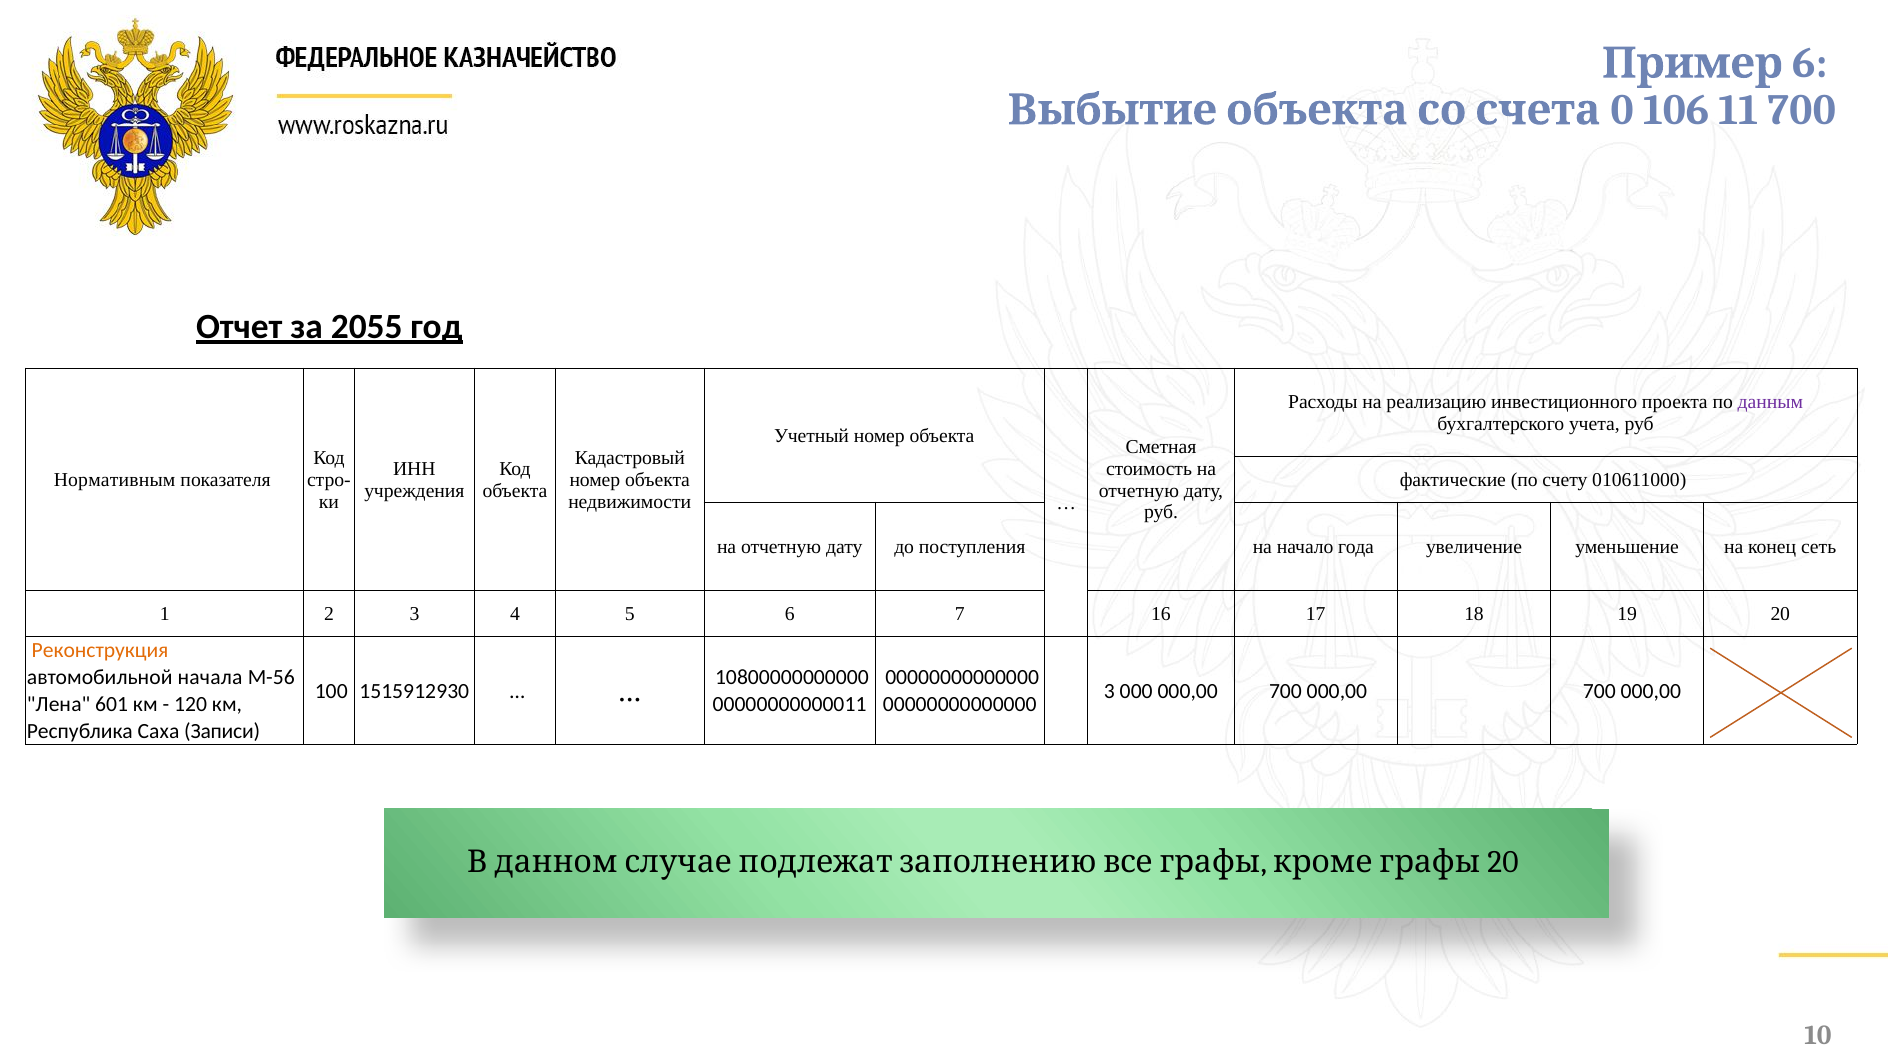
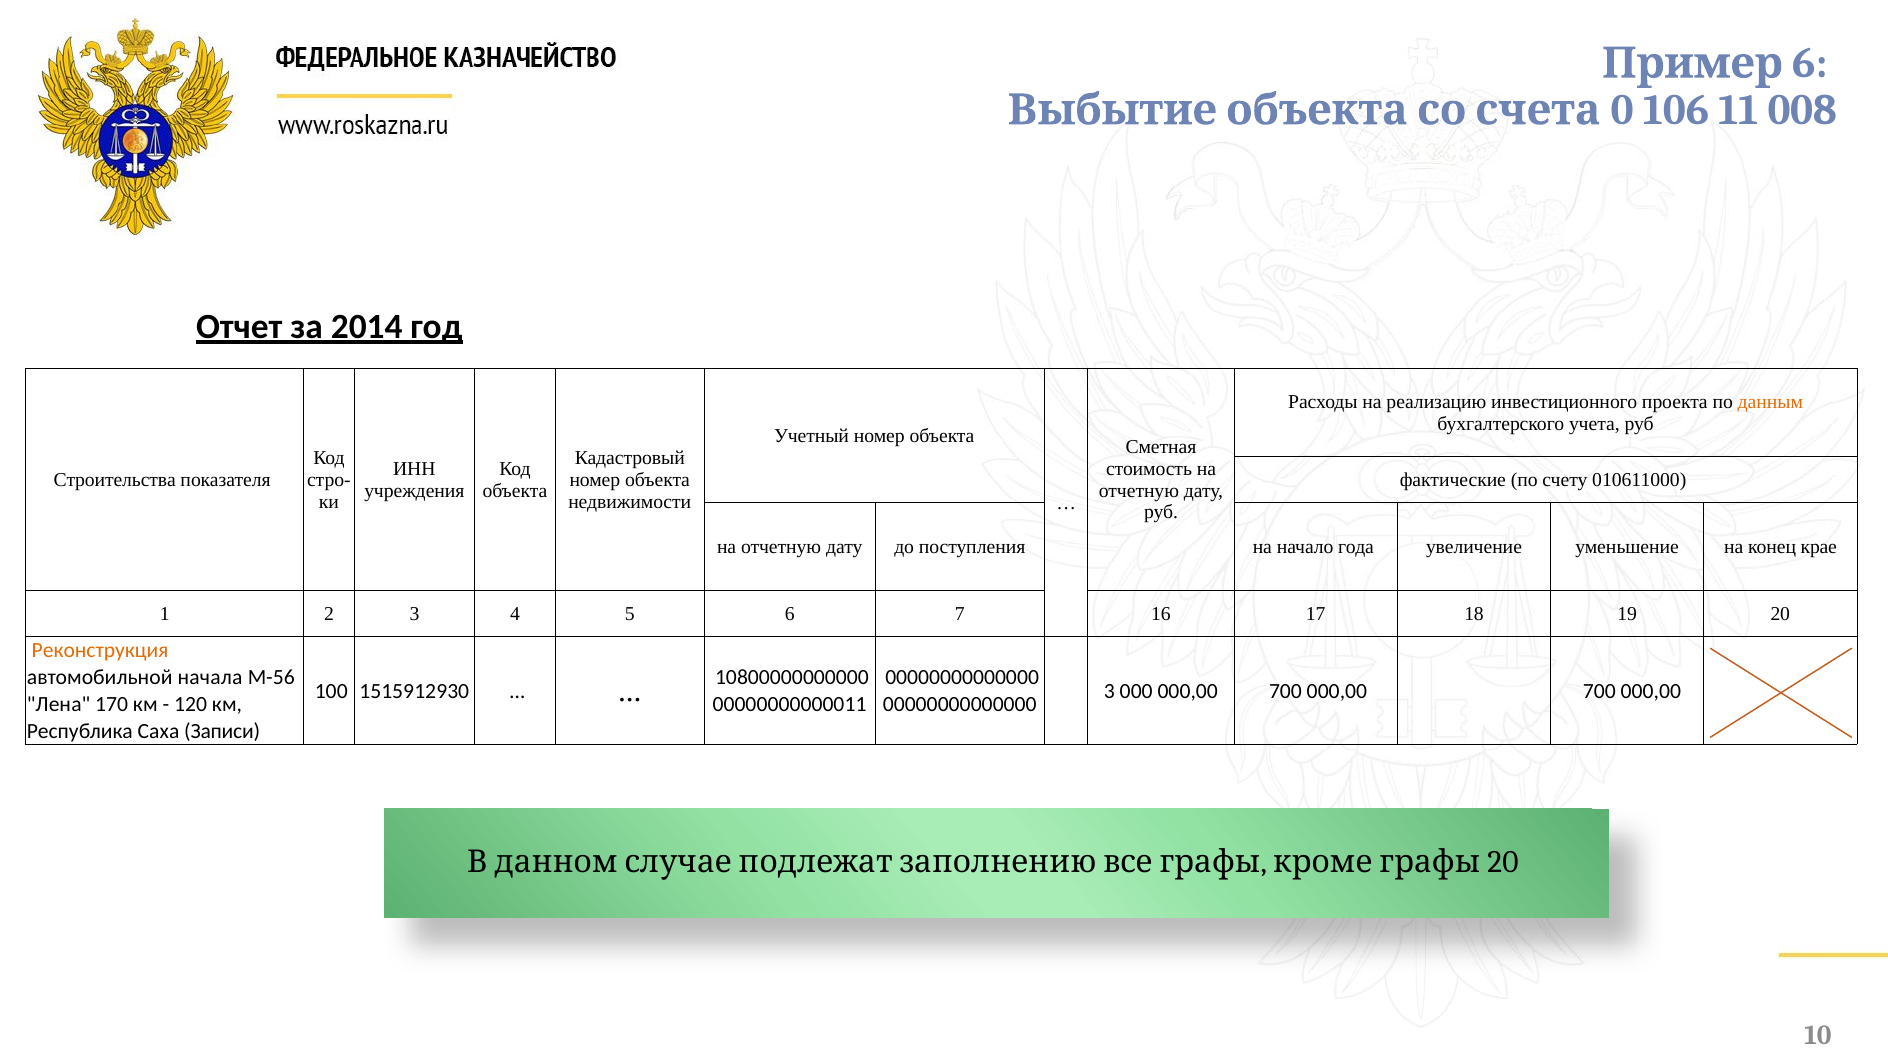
11 700: 700 -> 008
2055: 2055 -> 2014
данным colour: purple -> orange
Нормативным: Нормативным -> Строительства
сеть: сеть -> крае
601: 601 -> 170
